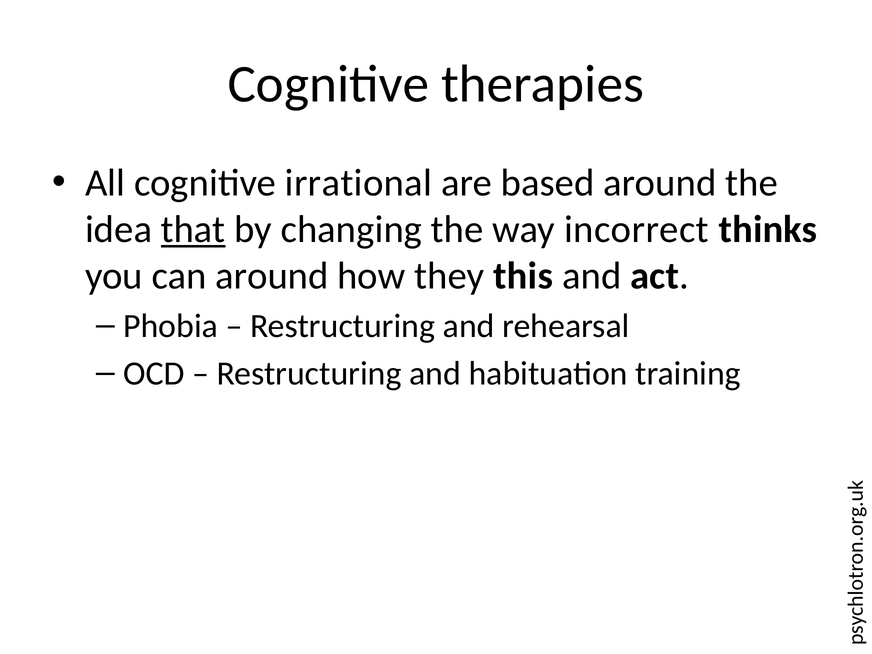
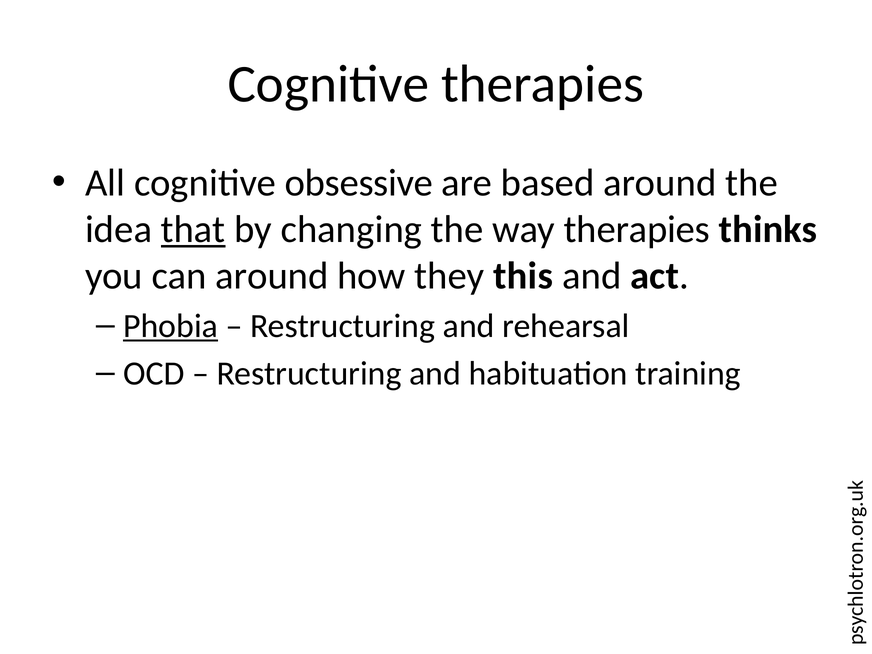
irrational: irrational -> obsessive
way incorrect: incorrect -> therapies
Phobia underline: none -> present
